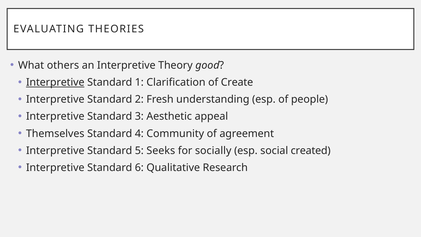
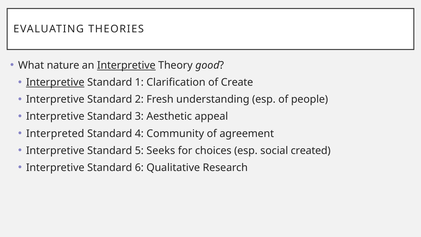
others: others -> nature
Interpretive at (126, 65) underline: none -> present
Themselves: Themselves -> Interpreted
socially: socially -> choices
